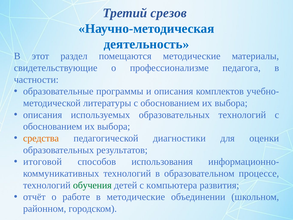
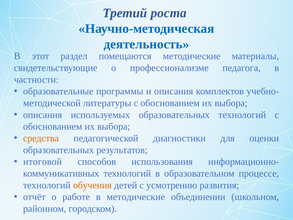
срезов: срезов -> роста
обучения colour: green -> orange
компьютера: компьютера -> усмотрению
